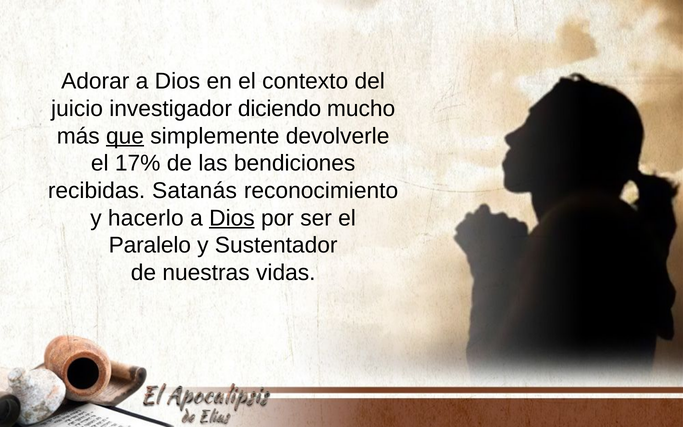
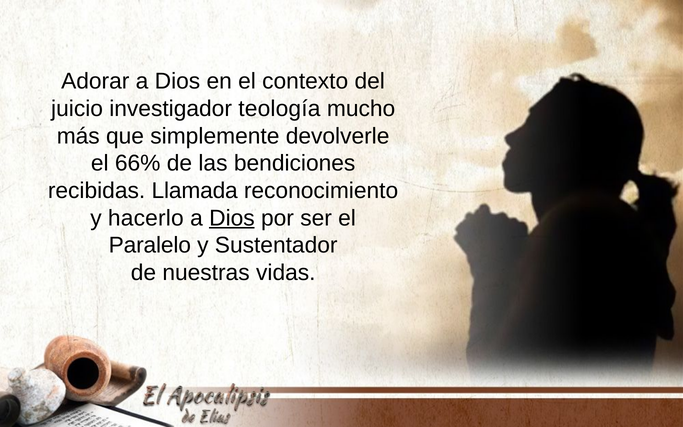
diciendo: diciendo -> teología
que underline: present -> none
17%: 17% -> 66%
Satanás: Satanás -> Llamada
